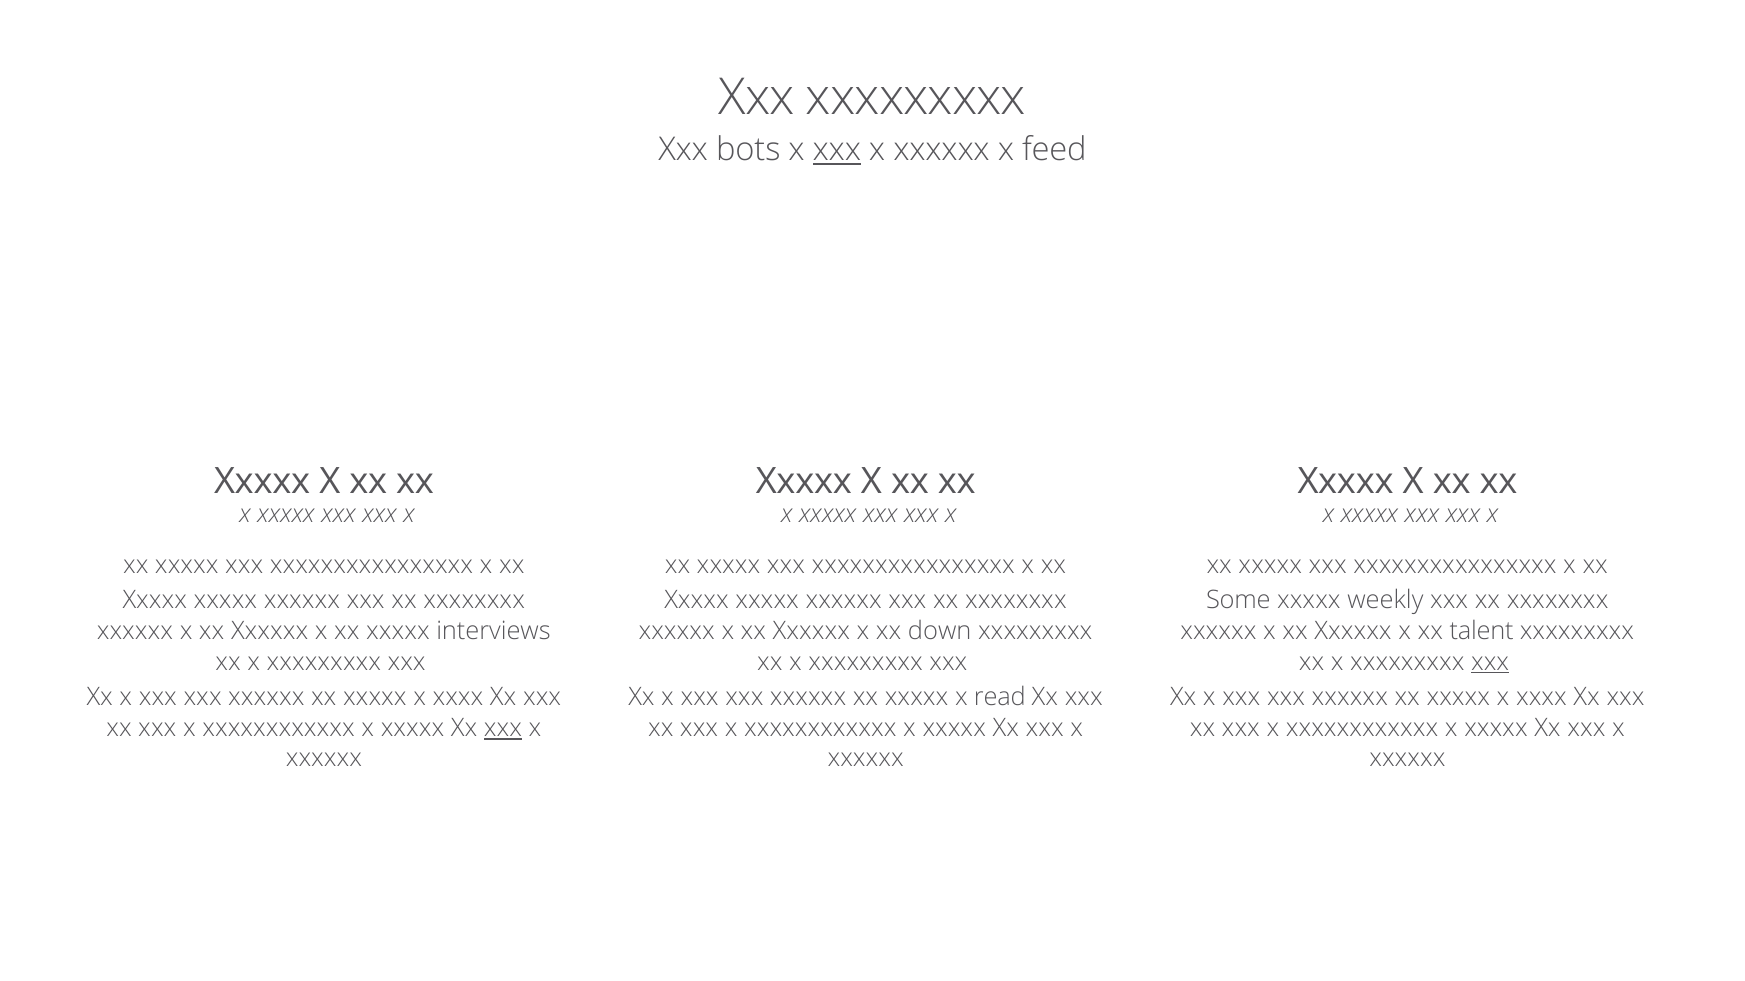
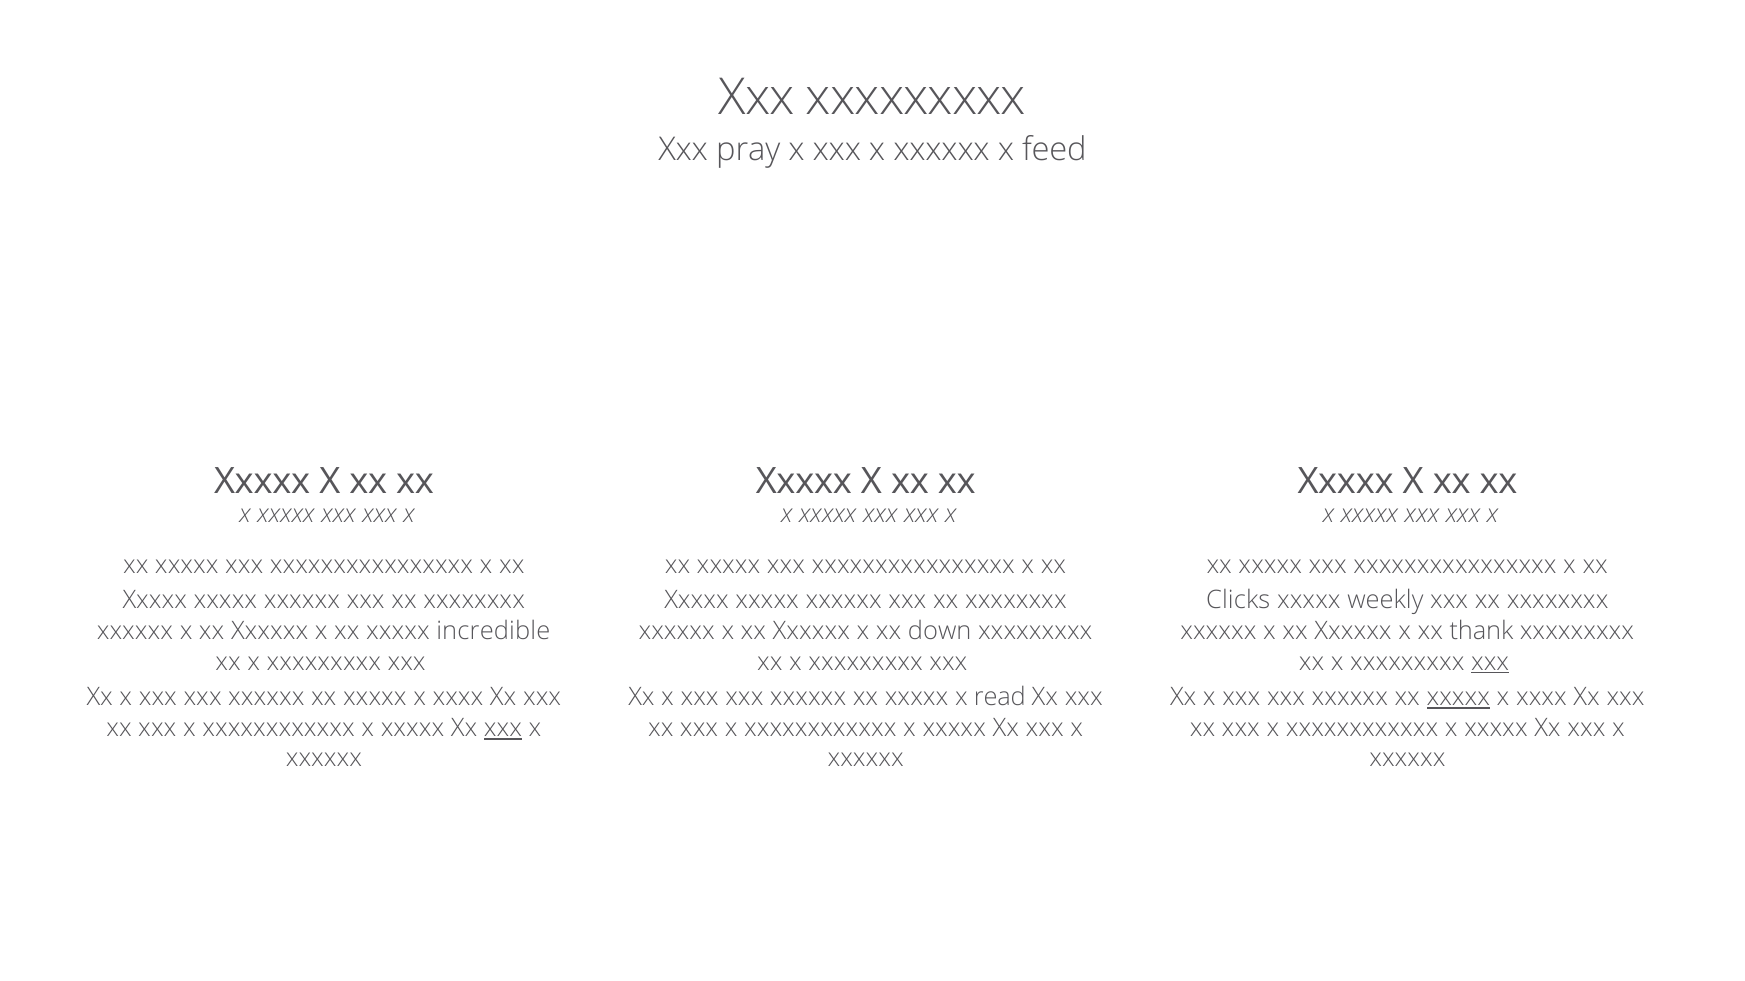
bots: bots -> pray
xxx at (837, 150) underline: present -> none
Some: Some -> Clicks
interviews: interviews -> incredible
talent: talent -> thank
xxxxx at (1458, 698) underline: none -> present
